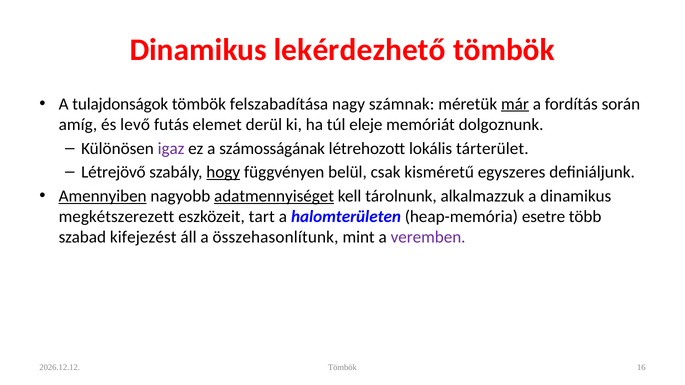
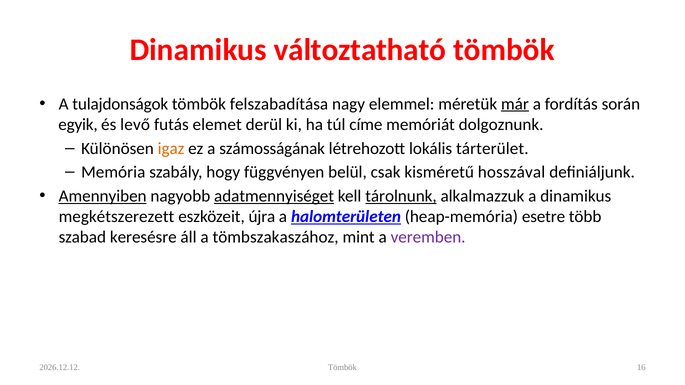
lekérdezhető: lekérdezhető -> változtatható
számnak: számnak -> elemmel
amíg: amíg -> egyik
eleje: eleje -> címe
igaz colour: purple -> orange
Létrejövő: Létrejövő -> Memória
hogy underline: present -> none
egyszeres: egyszeres -> hosszával
tárolnunk underline: none -> present
tart: tart -> újra
halomterületen underline: none -> present
kifejezést: kifejezést -> keresésre
összehasonlítunk: összehasonlítunk -> tömbszakaszához
